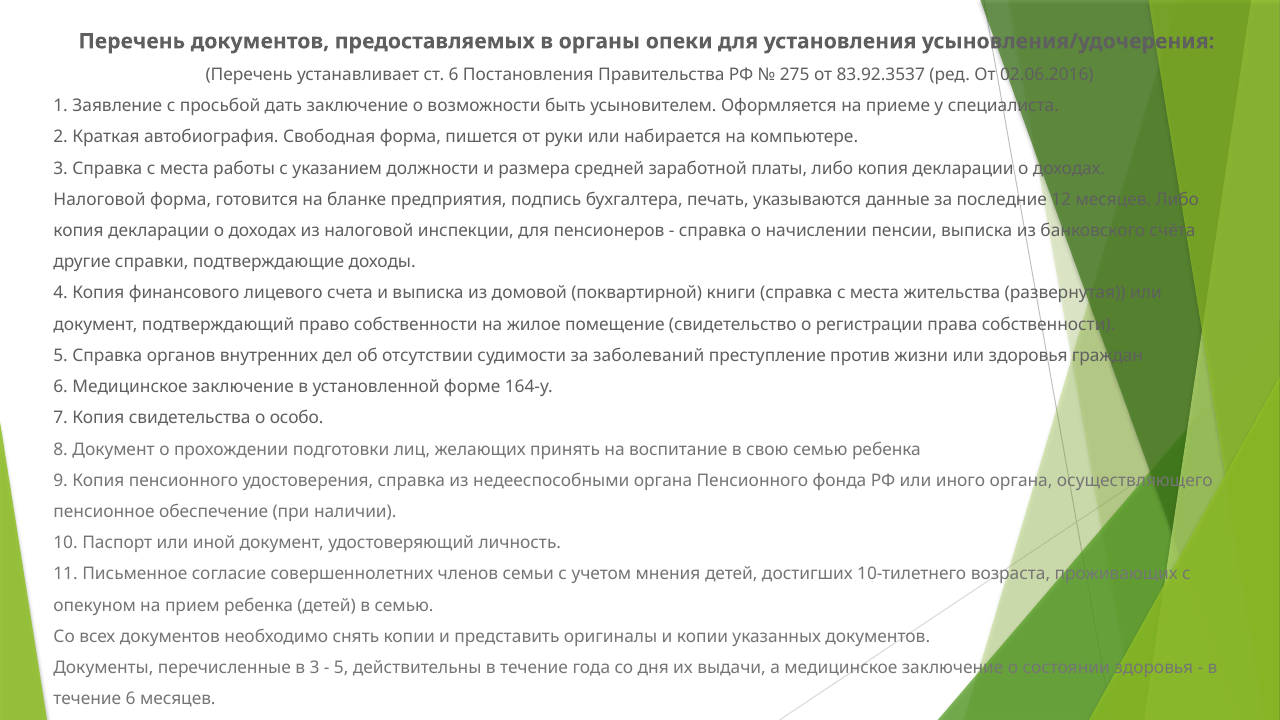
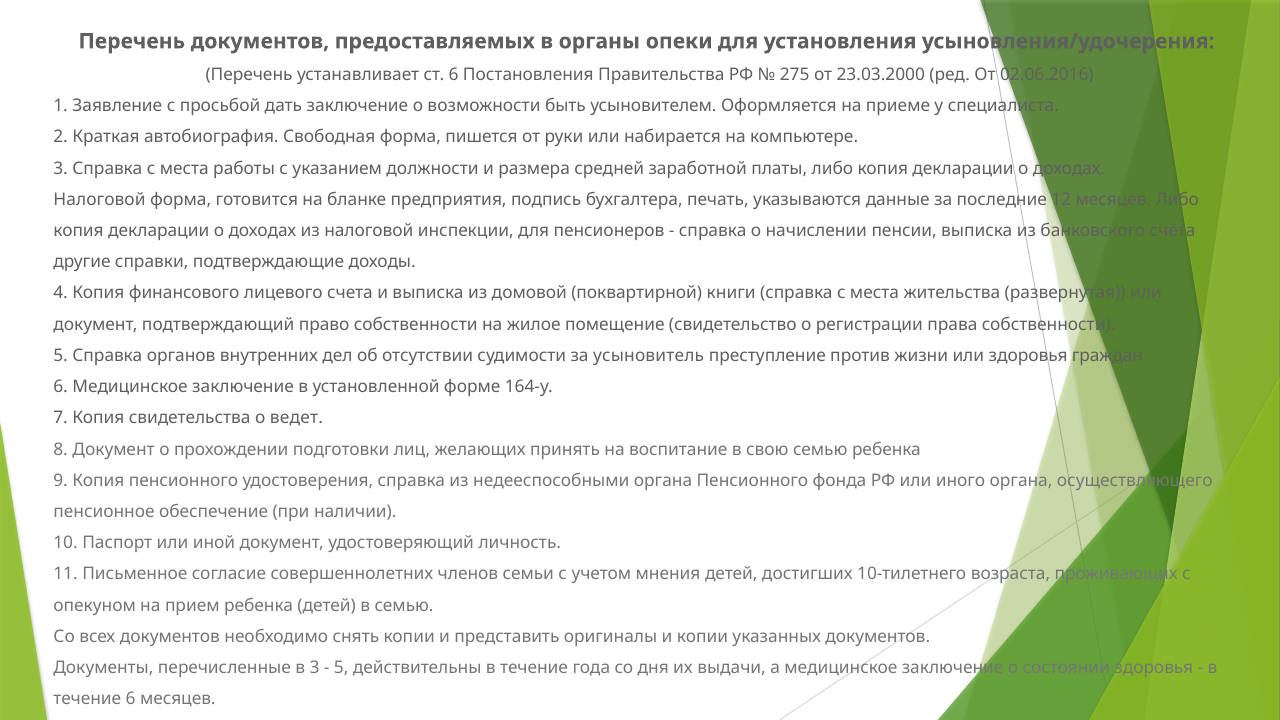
83.92.3537: 83.92.3537 -> 23.03.2000
заболеваний: заболеваний -> усыновитель
особо: особо -> ведет
